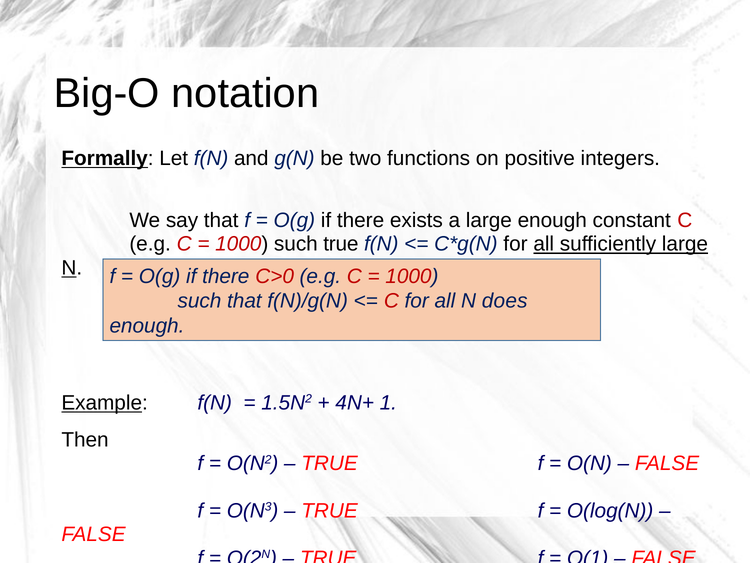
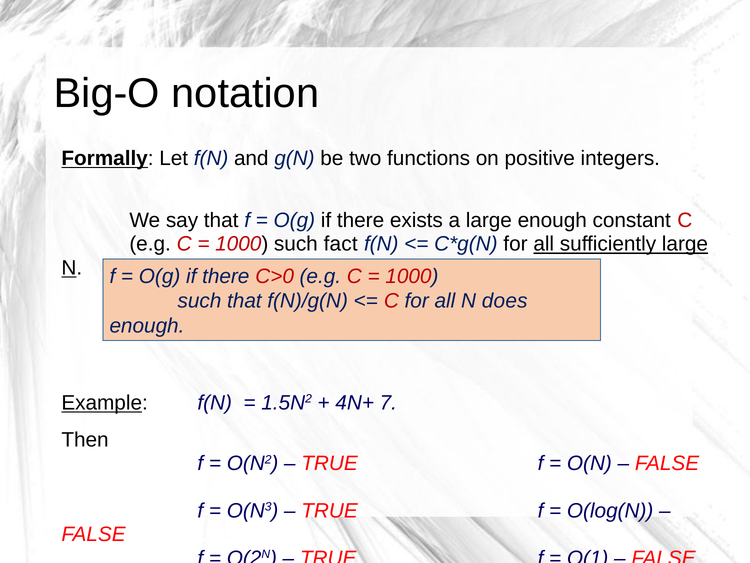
such true: true -> fact
1: 1 -> 7
